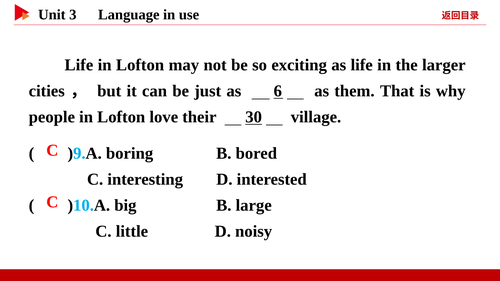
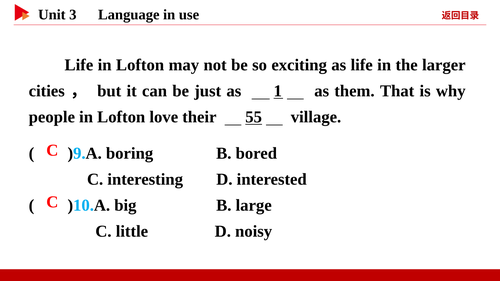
6: 6 -> 1
30: 30 -> 55
